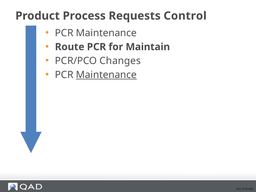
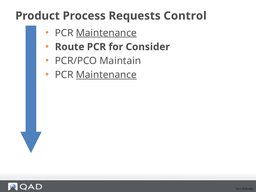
Maintenance at (106, 33) underline: none -> present
Maintain: Maintain -> Consider
Changes: Changes -> Maintain
